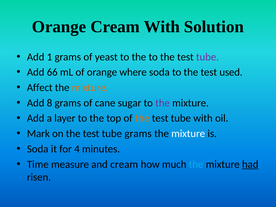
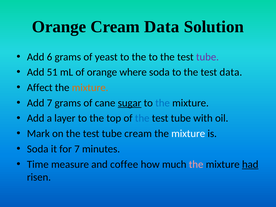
Cream With: With -> Data
1: 1 -> 6
66: 66 -> 51
test used: used -> data
Add 8: 8 -> 7
sugar underline: none -> present
the at (163, 103) colour: purple -> blue
the at (142, 118) colour: orange -> blue
tube grams: grams -> cream
for 4: 4 -> 7
and cream: cream -> coffee
the at (196, 164) colour: light blue -> pink
